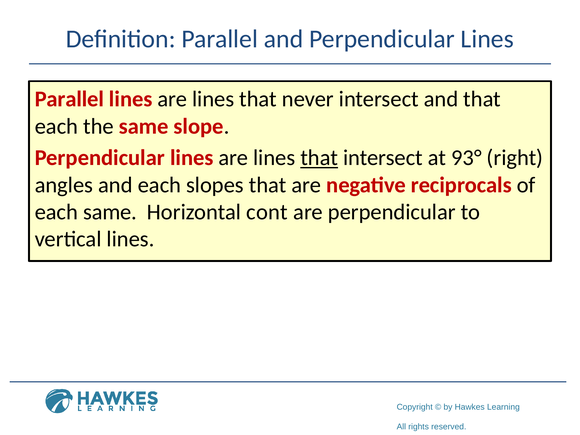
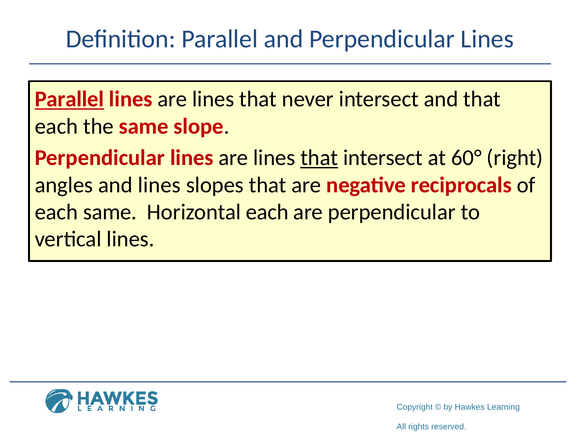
Parallel at (69, 99) underline: none -> present
93°: 93° -> 60°
and each: each -> lines
Horizontal cont: cont -> each
